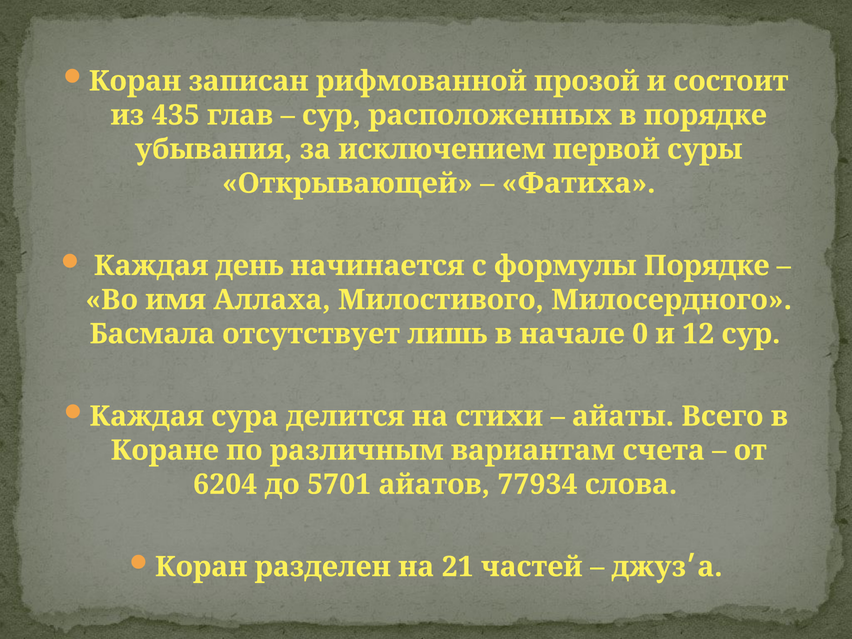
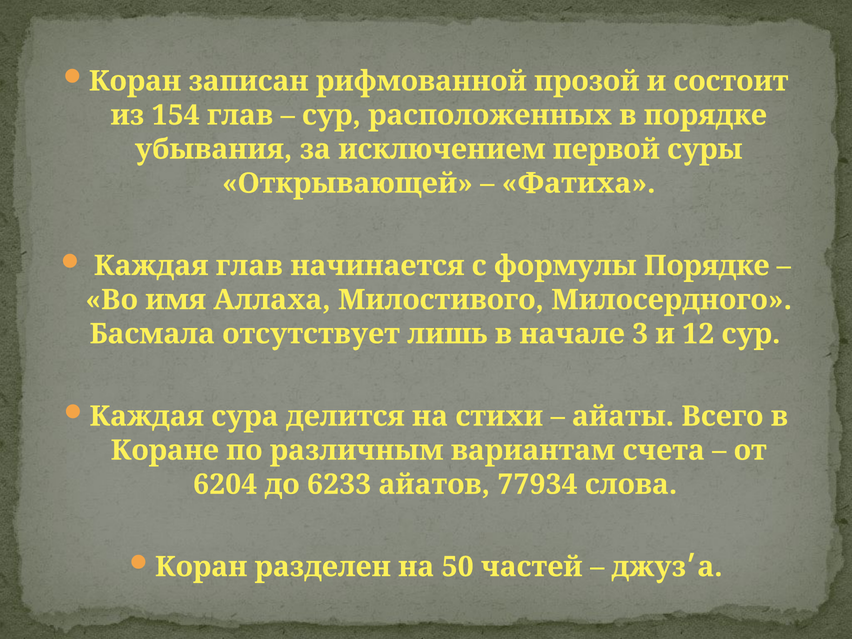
435: 435 -> 154
Каждая день: день -> глав
0: 0 -> 3
5701: 5701 -> 6233
21: 21 -> 50
